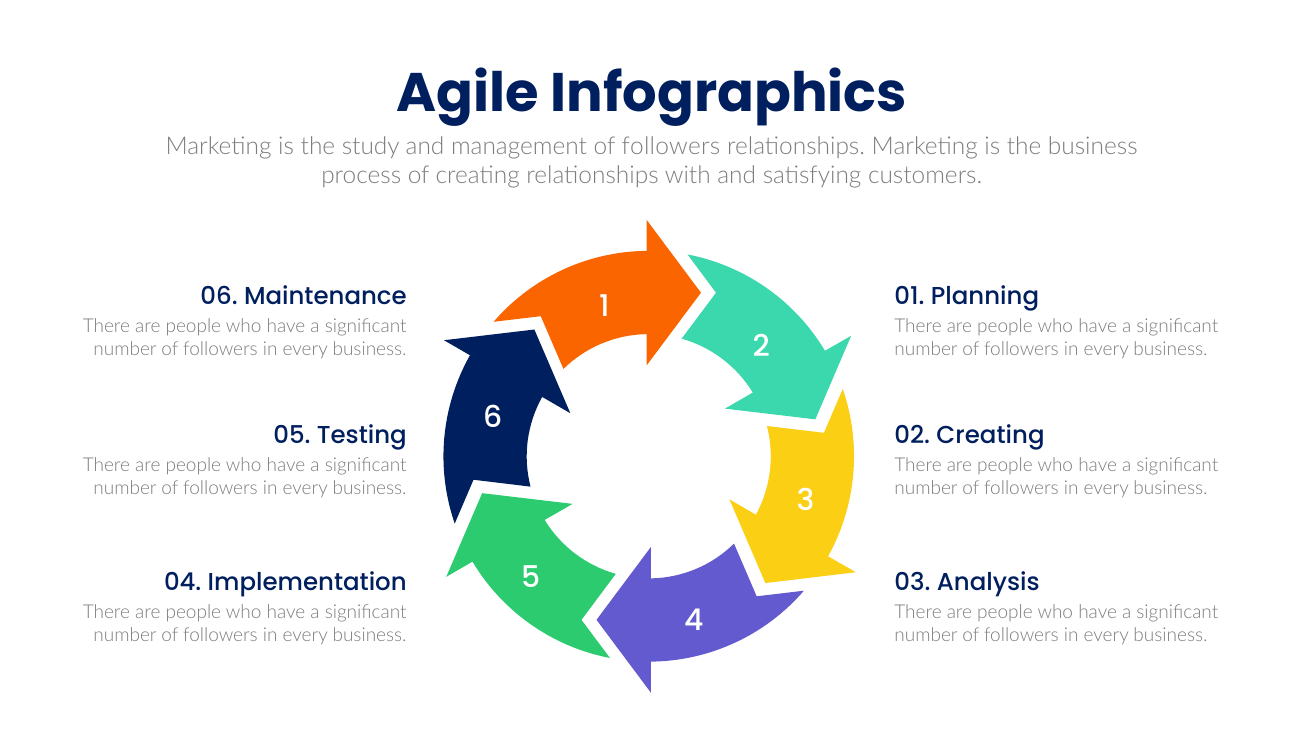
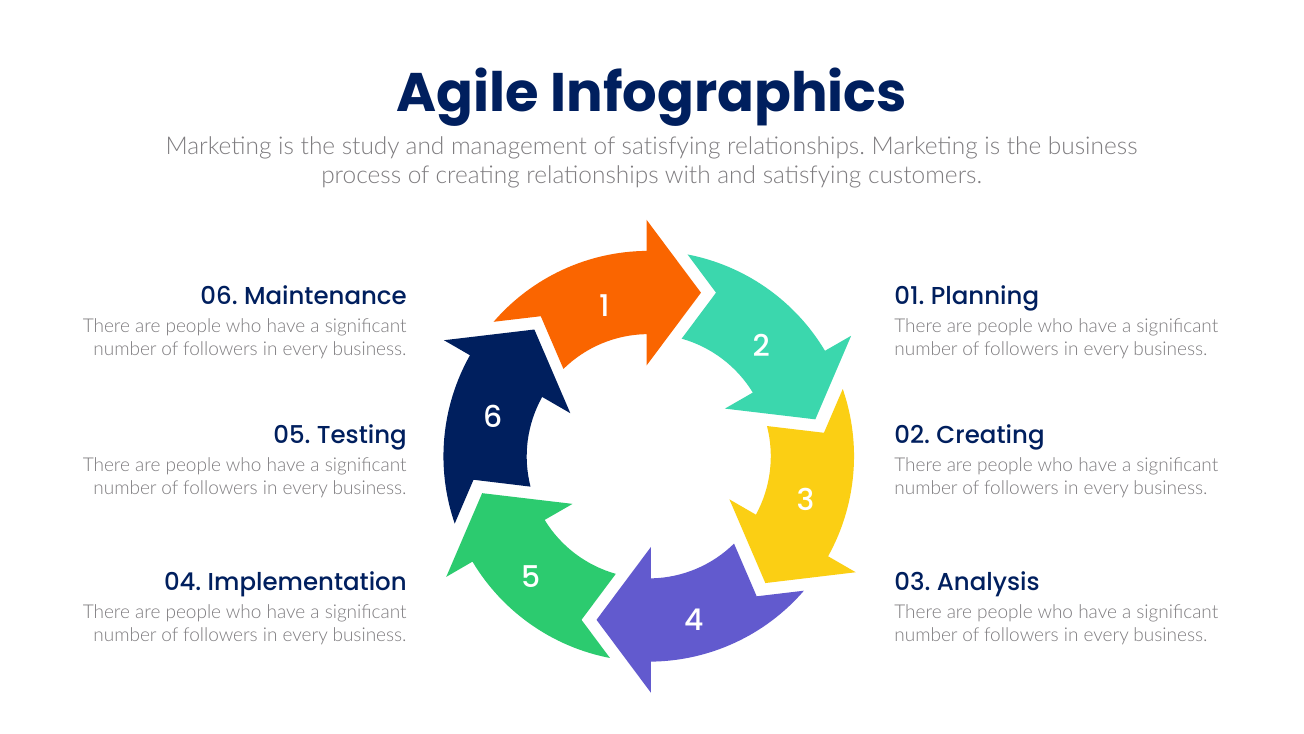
management of followers: followers -> satisfying
